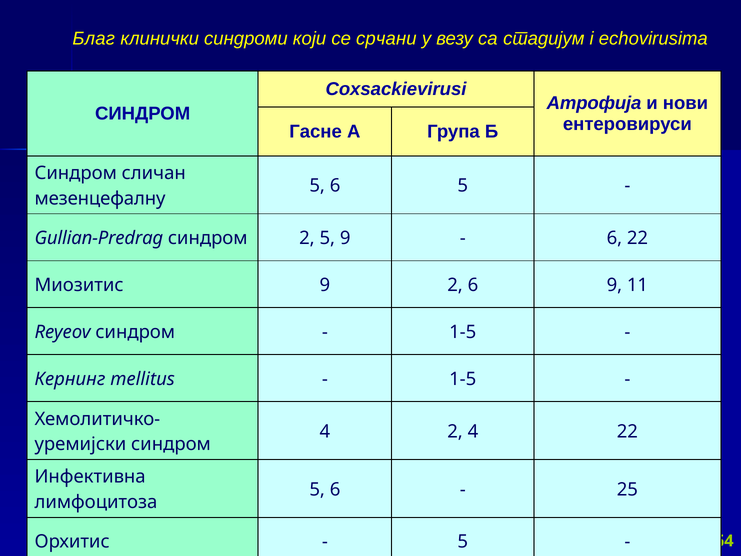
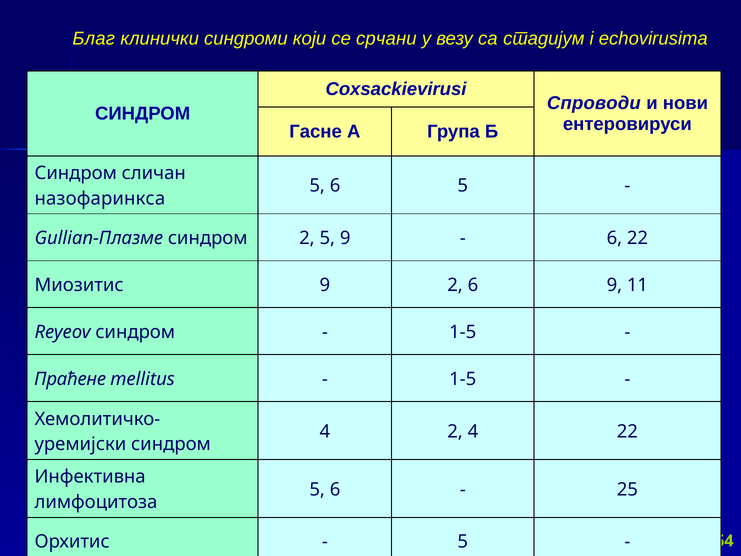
Атрофија: Атрофија -> Спроводи
мезенцефалну: мезенцефалну -> назофаринкса
Gullian-Predrag: Gullian-Predrag -> Gullian-Плазме
Кернинг: Кернинг -> Праћене
